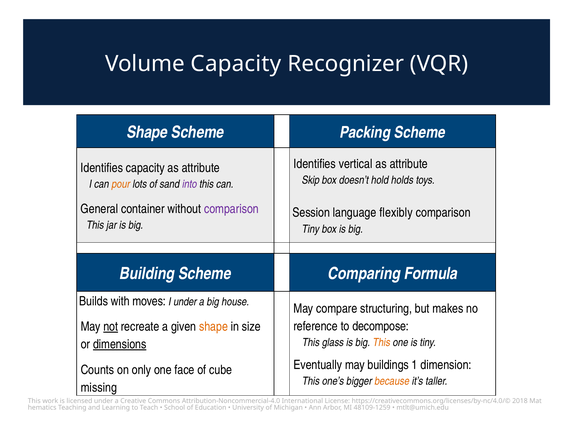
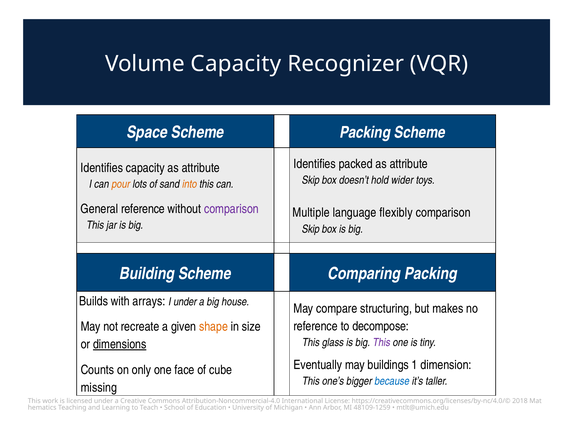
Shape at (147, 133): Shape -> Space
vertical: vertical -> packed
holds: holds -> wider
into colour: purple -> orange
General container: container -> reference
Session: Session -> Multiple
Tiny at (311, 229): Tiny -> Skip
Comparing Formula: Formula -> Packing
moves: moves -> arrays
not underline: present -> none
This at (382, 343) colour: orange -> purple
because colour: orange -> blue
